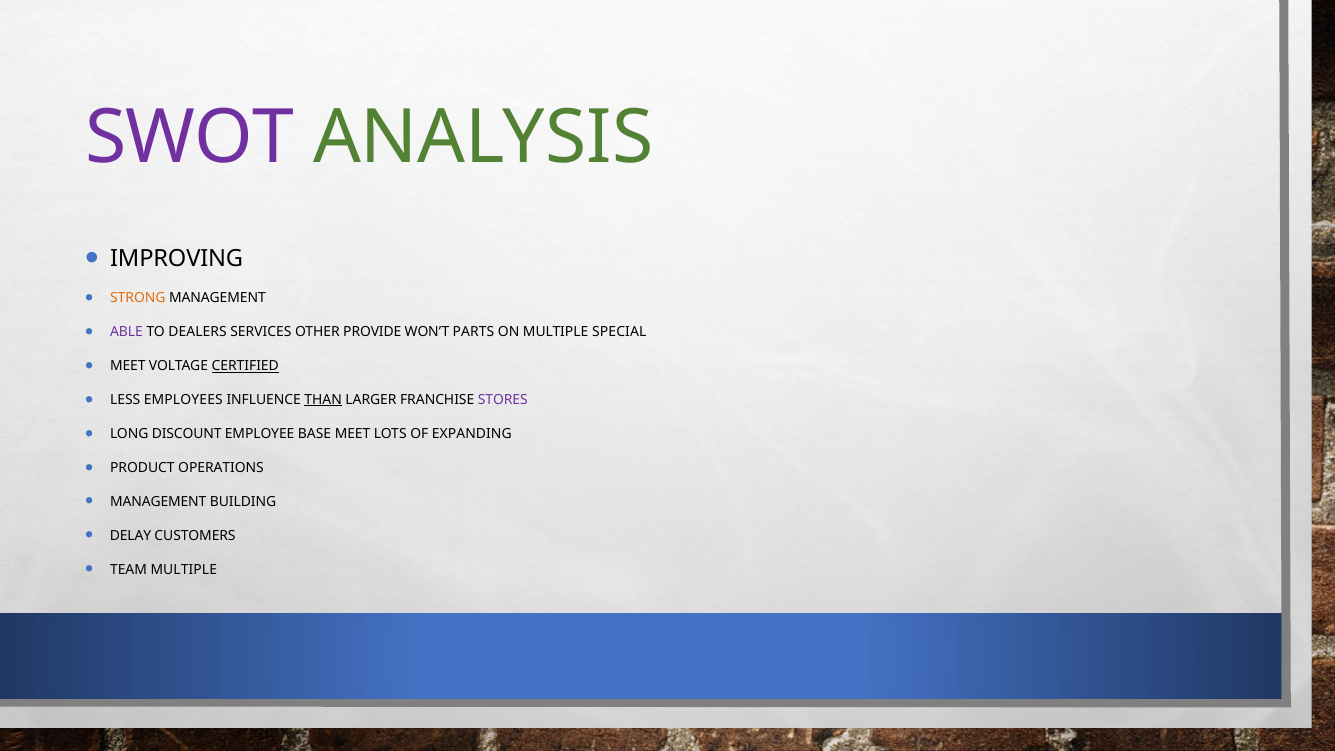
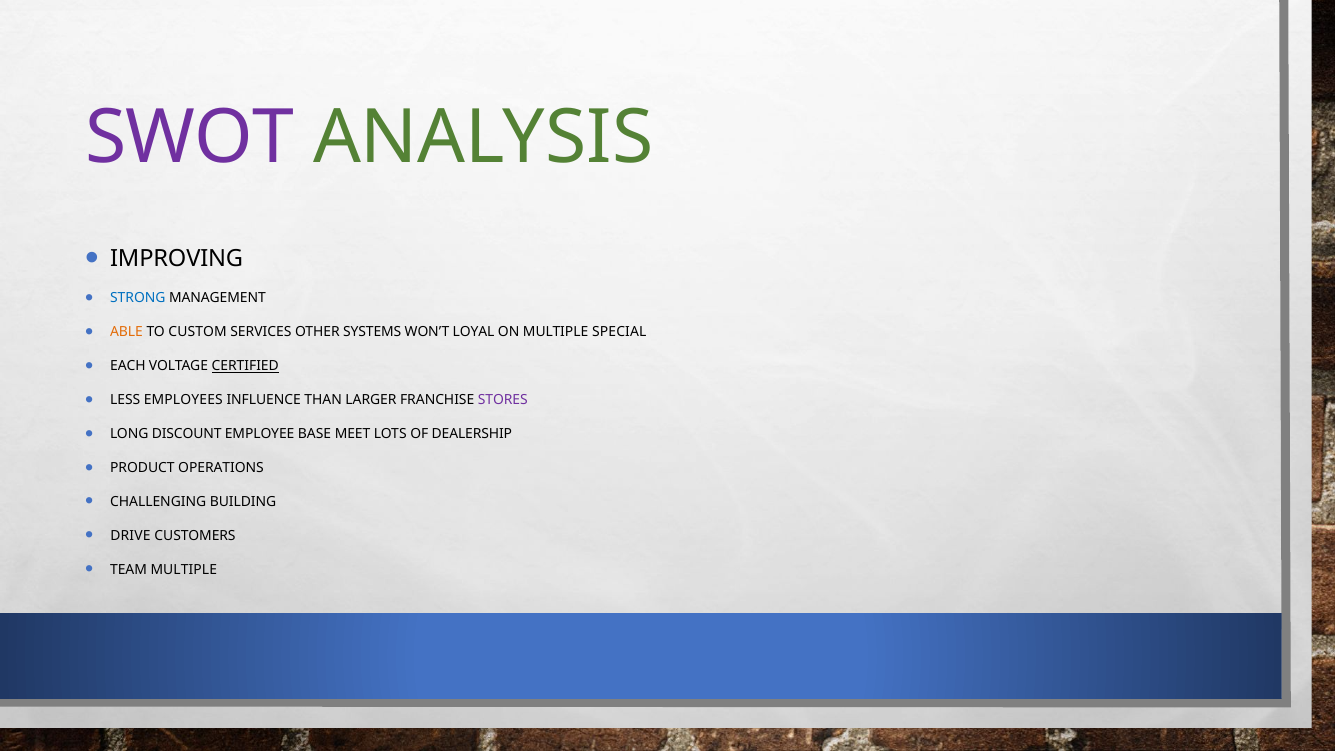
STRONG colour: orange -> blue
ABLE colour: purple -> orange
DEALERS: DEALERS -> CUSTOM
PROVIDE: PROVIDE -> SYSTEMS
PARTS: PARTS -> LOYAL
MEET at (128, 366): MEET -> EACH
THAN underline: present -> none
EXPANDING: EXPANDING -> DEALERSHIP
MANAGEMENT at (158, 502): MANAGEMENT -> CHALLENGING
DELAY: DELAY -> DRIVE
